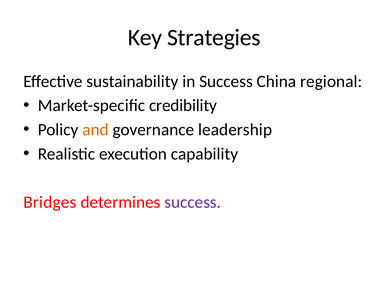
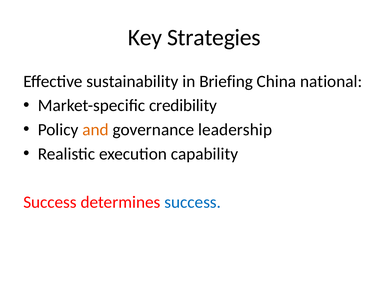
in Success: Success -> Briefing
regional: regional -> national
Bridges at (50, 202): Bridges -> Success
success at (193, 202) colour: purple -> blue
